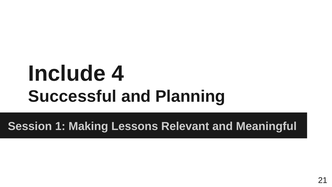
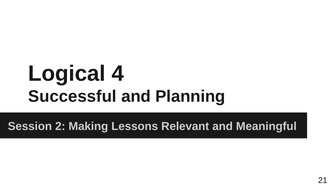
Include: Include -> Logical
1: 1 -> 2
